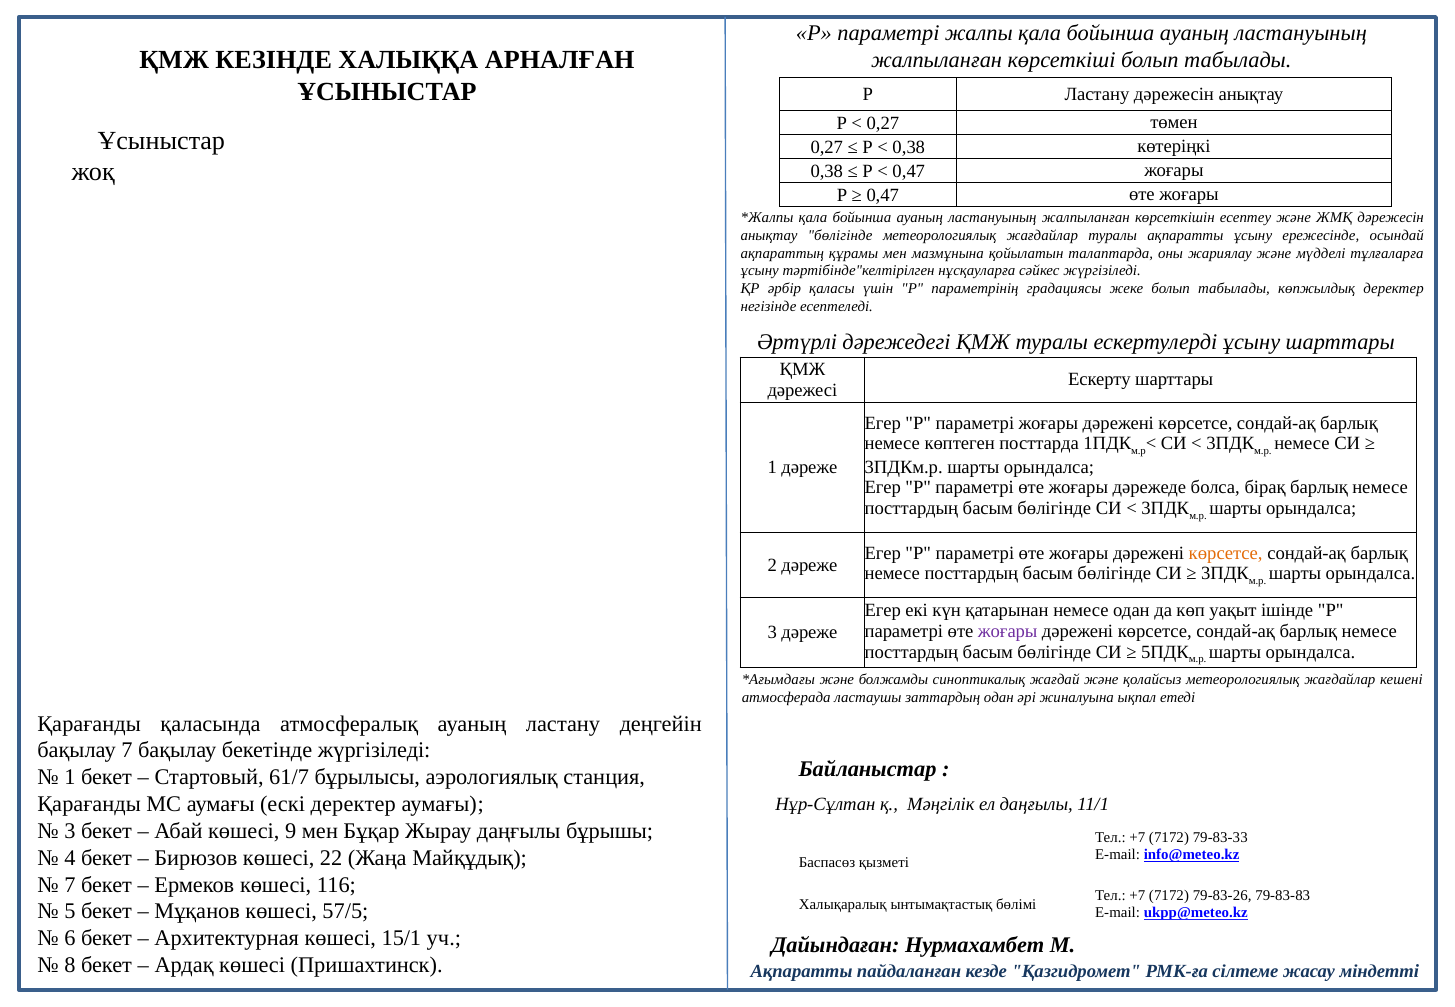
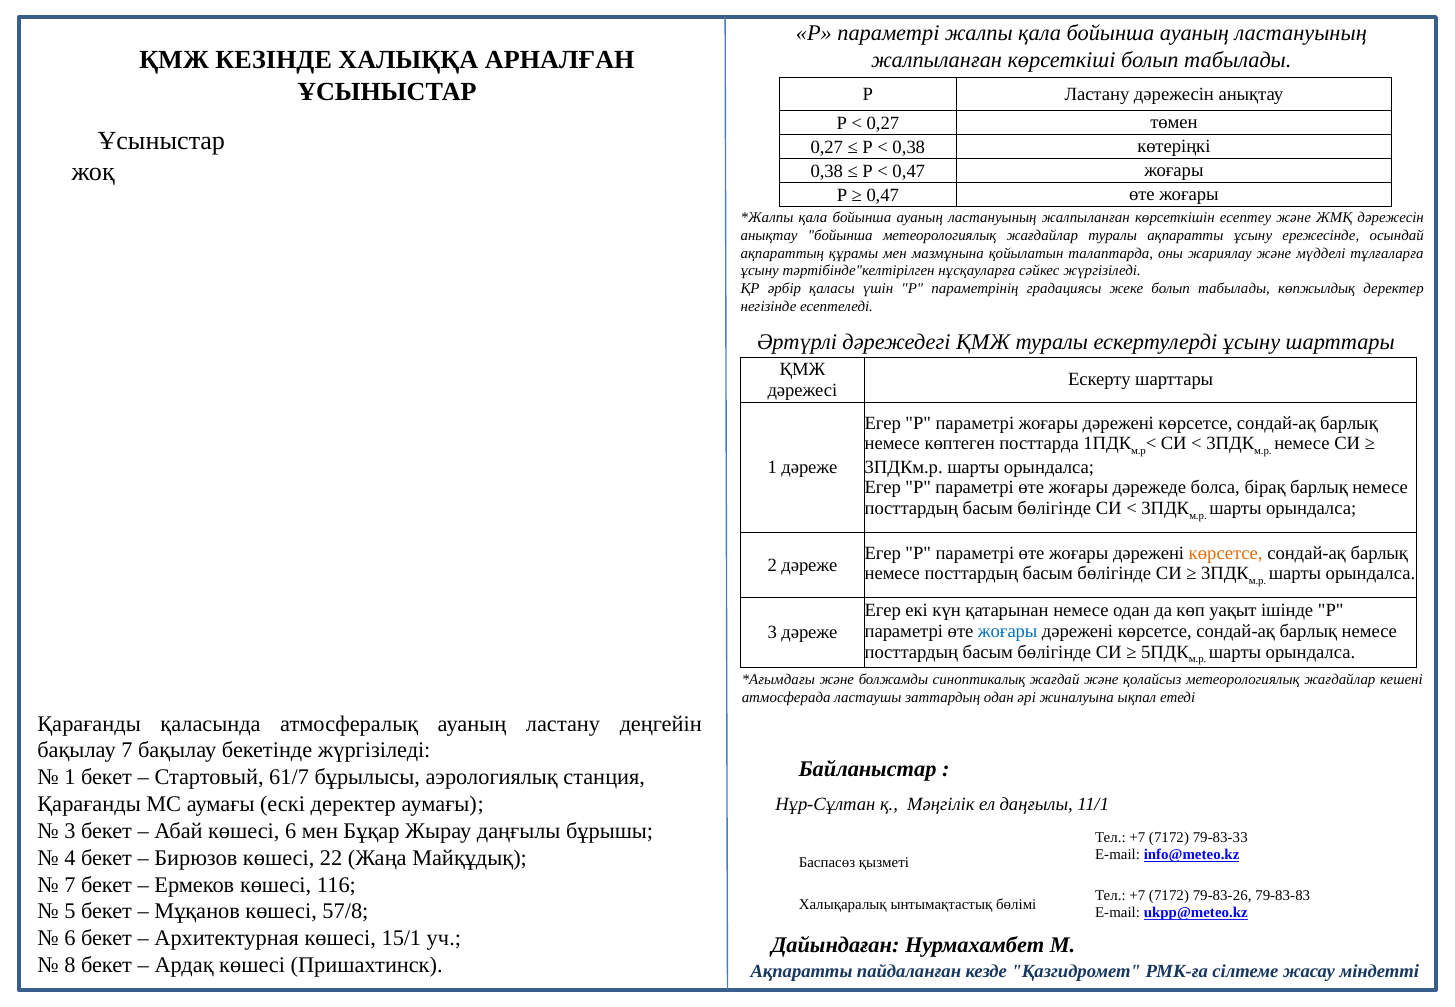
анықтау бөлігінде: бөлігінде -> бойынша
жоғары at (1008, 632) colour: purple -> blue
көшесі 9: 9 -> 6
57/5: 57/5 -> 57/8
